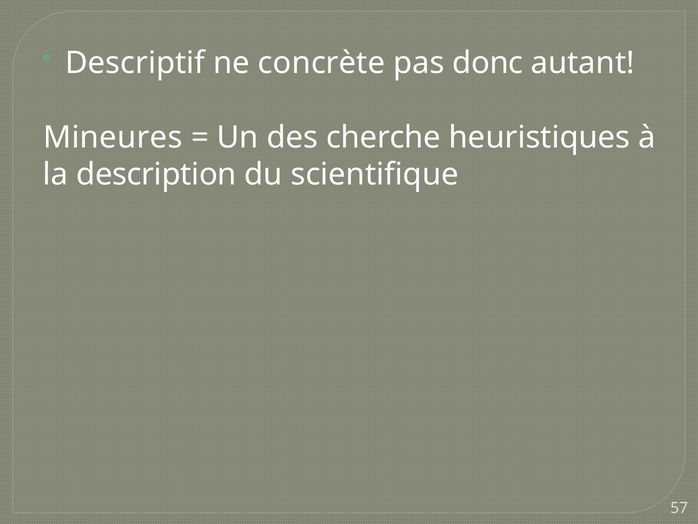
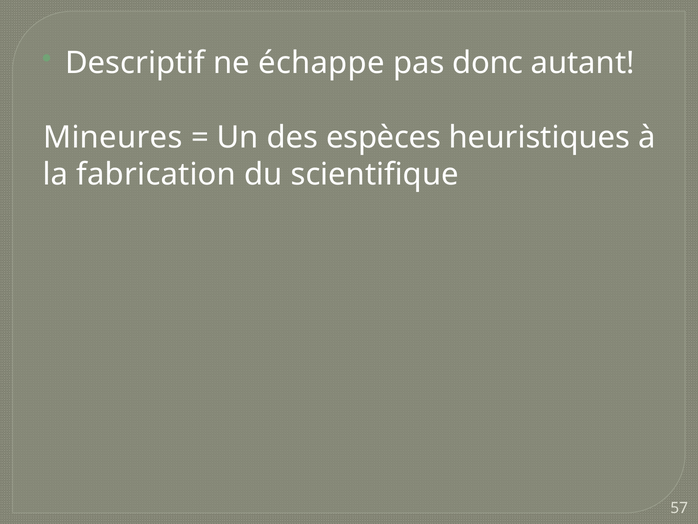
concrète: concrète -> échappe
cherche: cherche -> espèces
description: description -> fabrication
